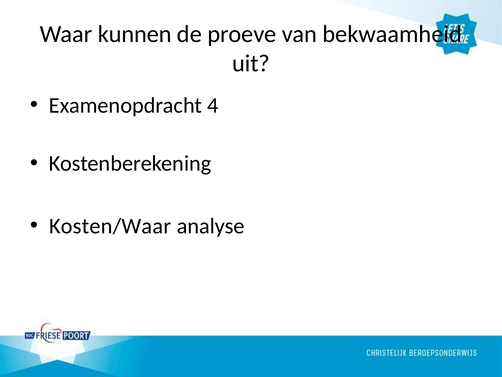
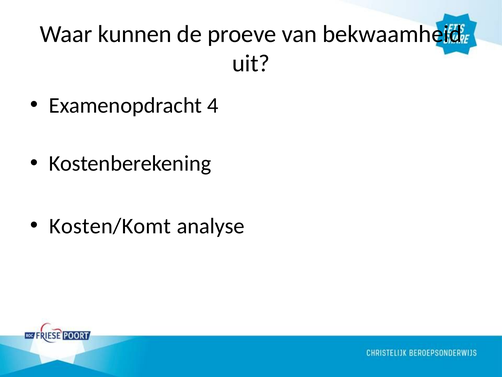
Kosten/Waar: Kosten/Waar -> Kosten/Komt
